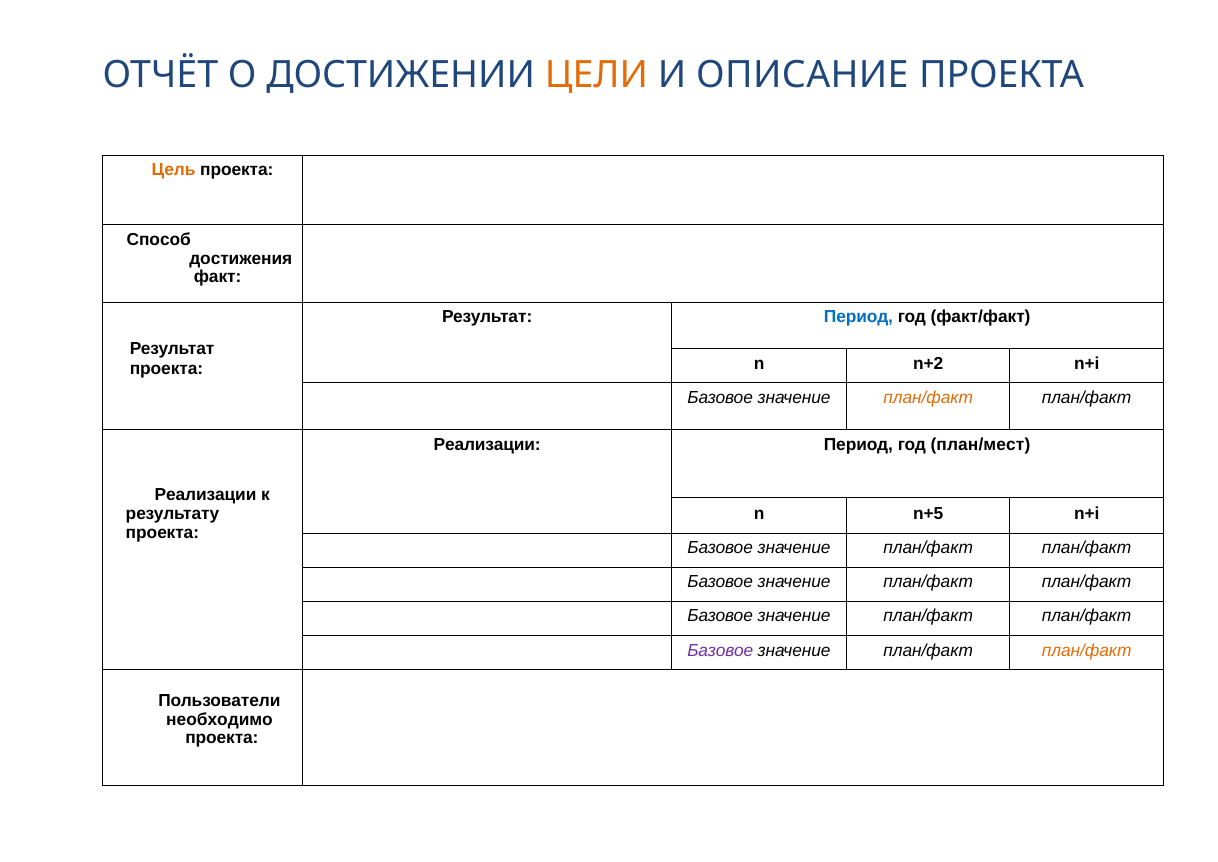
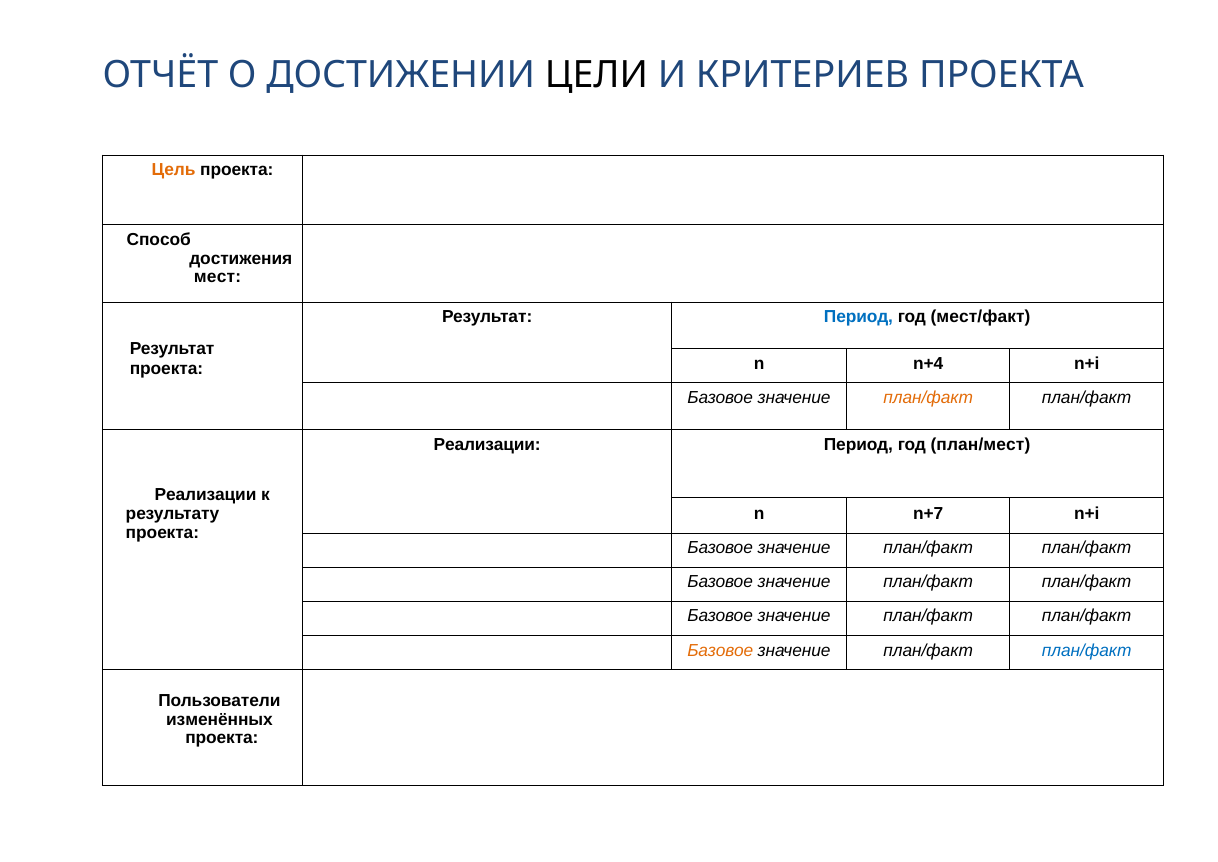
ЦЕЛИ colour: orange -> black
ОПИСАНИЕ: ОПИСАНИЕ -> КРИТЕРИЕВ
факт: факт -> мест
факт/факт: факт/факт -> мест/факт
n+2: n+2 -> n+4
n+5: n+5 -> n+7
Базовое at (720, 650) colour: purple -> orange
план/факт at (1087, 650) colour: orange -> blue
необходимо: необходимо -> изменённых
